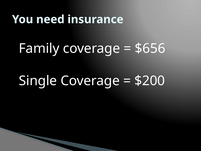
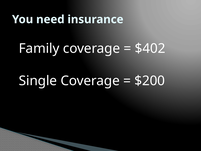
$656: $656 -> $402
